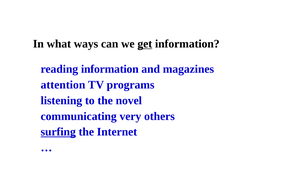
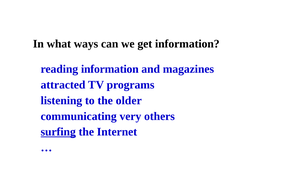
get underline: present -> none
attention: attention -> attracted
novel: novel -> older
